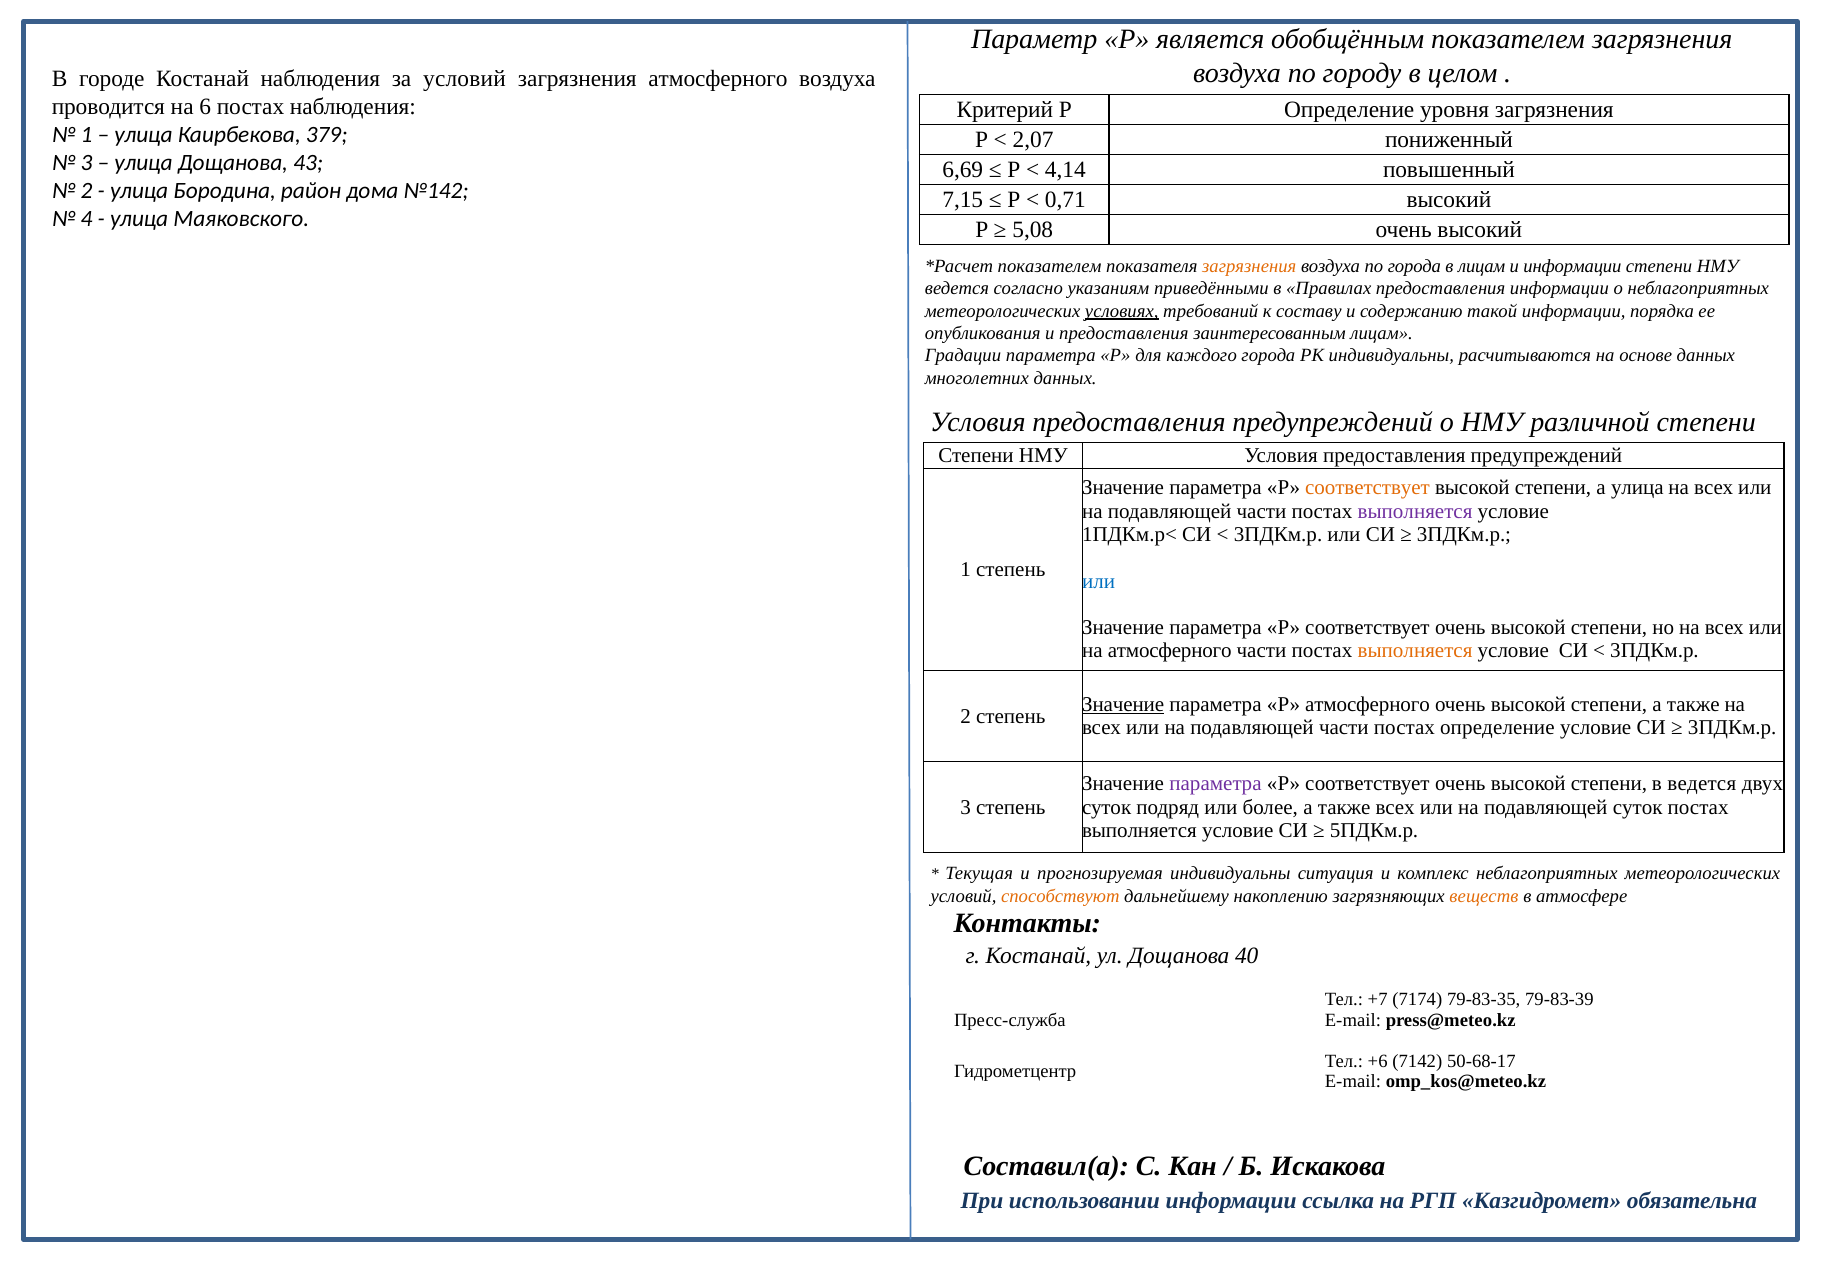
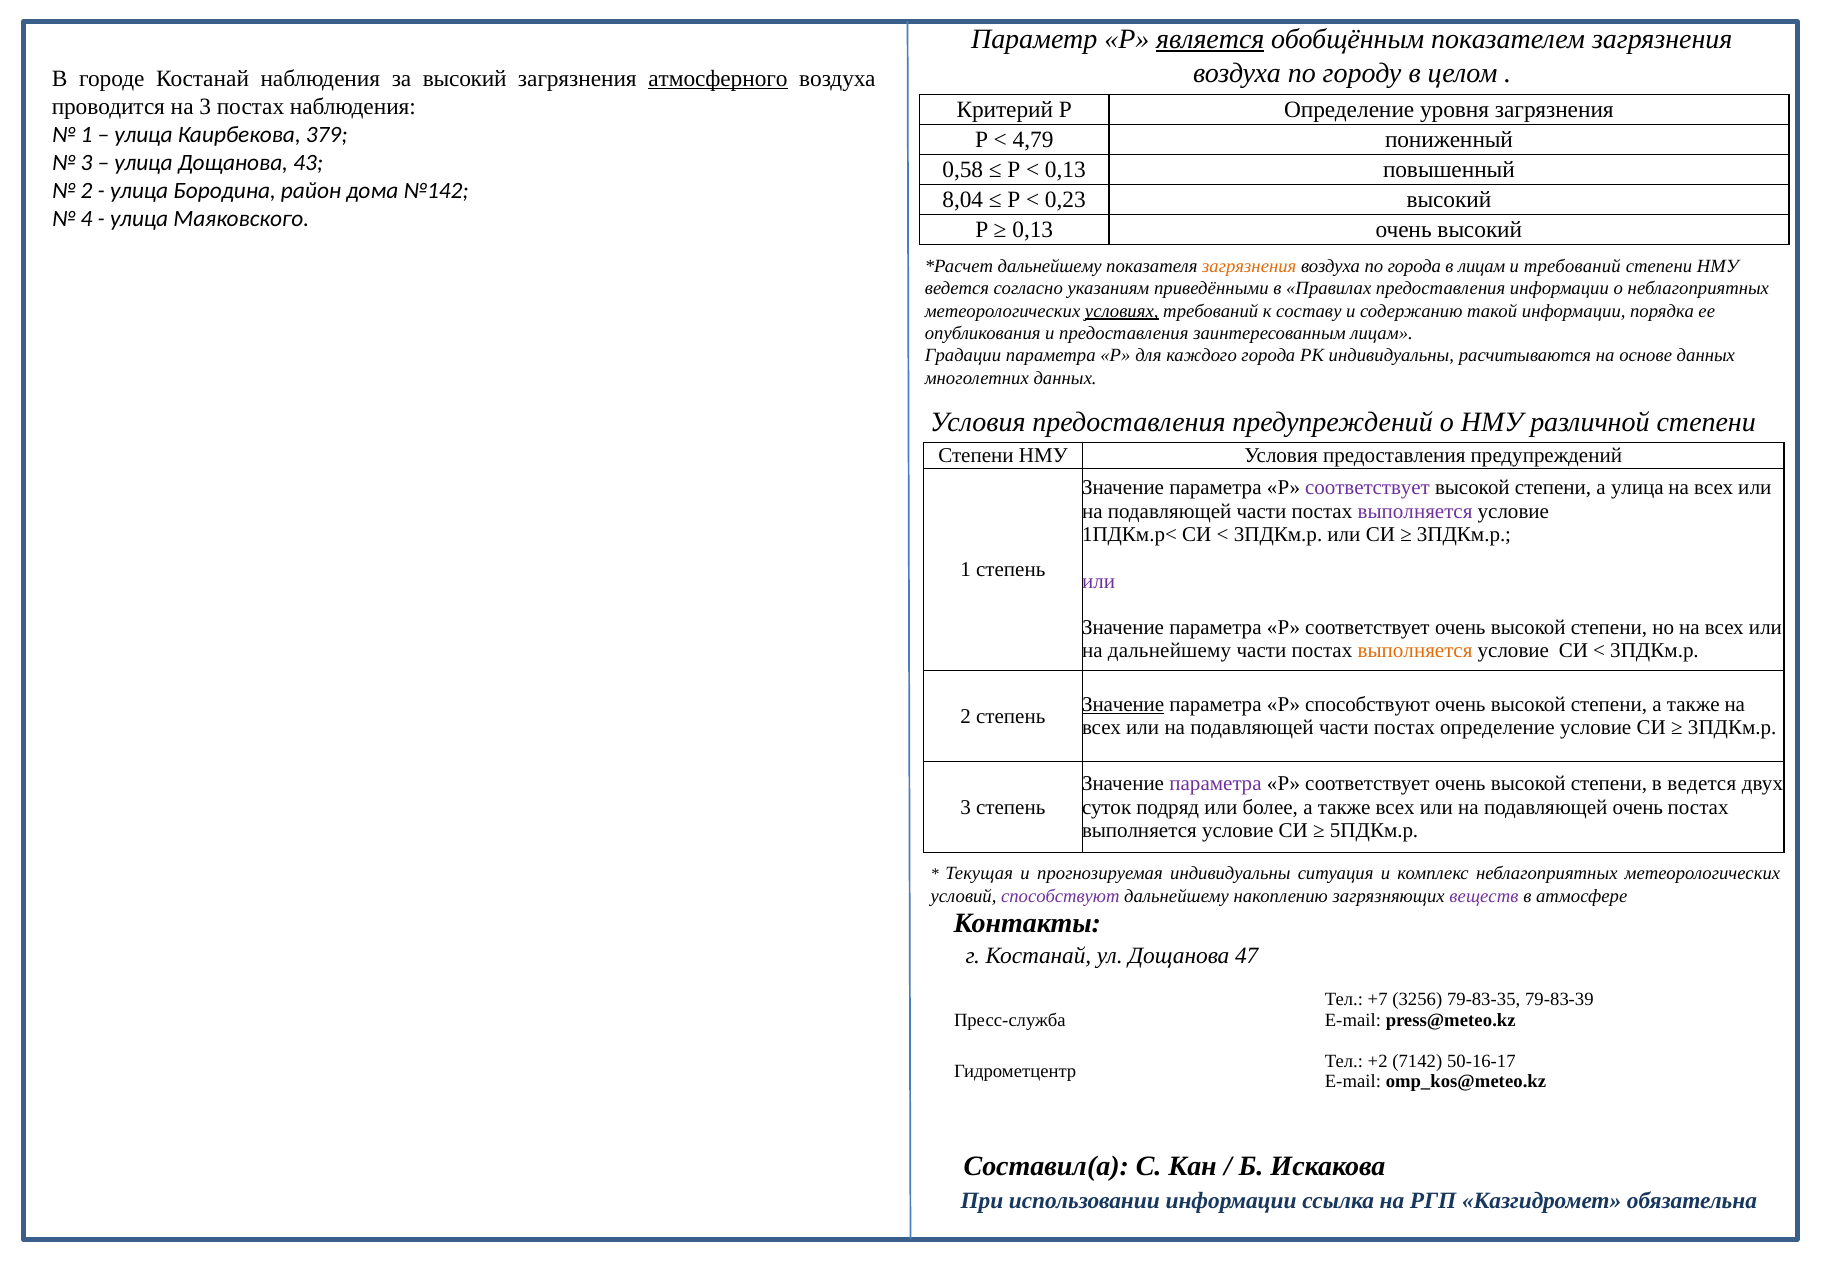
является underline: none -> present
за условий: условий -> высокий
атмосферного at (718, 79) underline: none -> present
на 6: 6 -> 3
2,07: 2,07 -> 4,79
6,69: 6,69 -> 0,58
4,14 at (1065, 169): 4,14 -> 0,13
7,15: 7,15 -> 8,04
0,71: 0,71 -> 0,23
5,08 at (1033, 230): 5,08 -> 0,13
показателем at (1050, 266): показателем -> дальнейшему
и информации: информации -> требований
соответствует at (1367, 488) colour: orange -> purple
или at (1099, 581) colour: blue -> purple
на атмосферного: атмосферного -> дальнейшему
Р атмосферного: атмосферного -> способствуют
подавляющей суток: суток -> очень
способствуют at (1060, 896) colour: orange -> purple
веществ colour: orange -> purple
40: 40 -> 47
7174: 7174 -> 3256
+6: +6 -> +2
50-68-17: 50-68-17 -> 50-16-17
